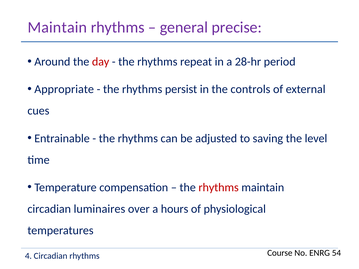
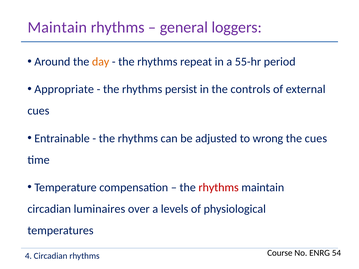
precise: precise -> loggers
day colour: red -> orange
28-hr: 28-hr -> 55-hr
saving: saving -> wrong
the level: level -> cues
hours: hours -> levels
